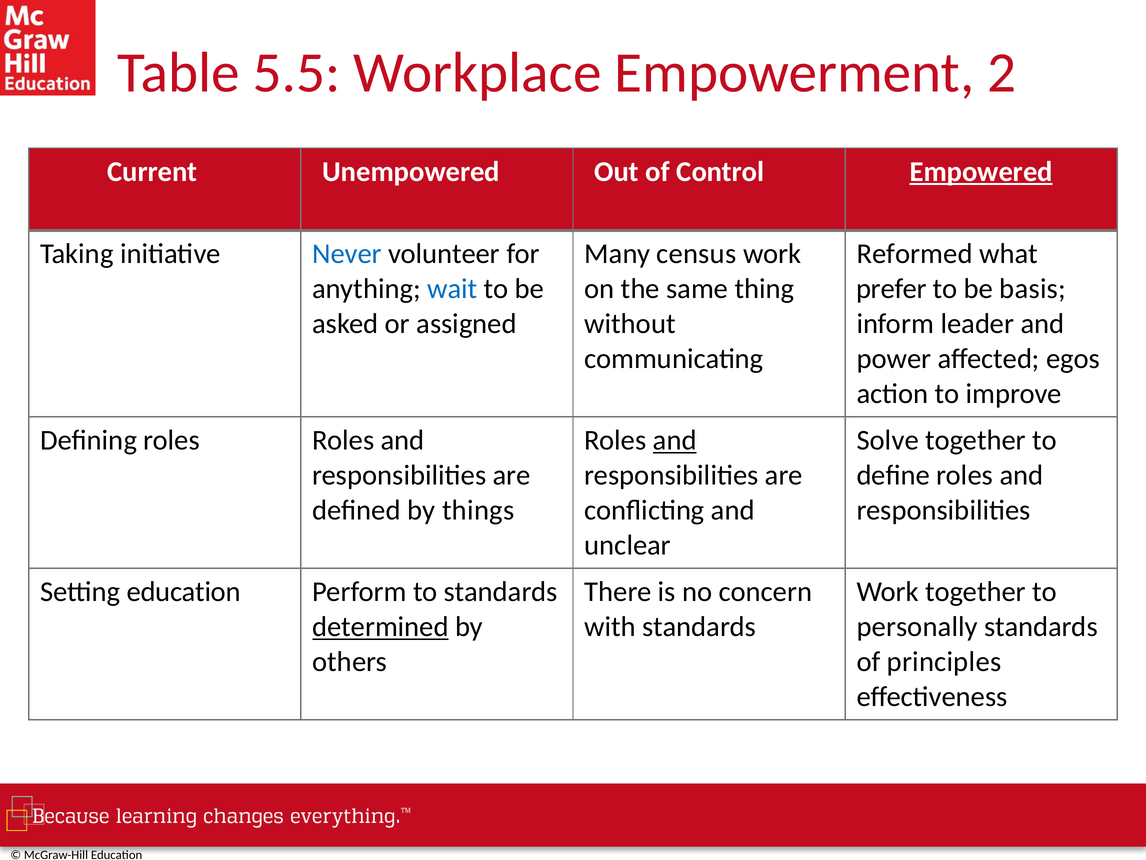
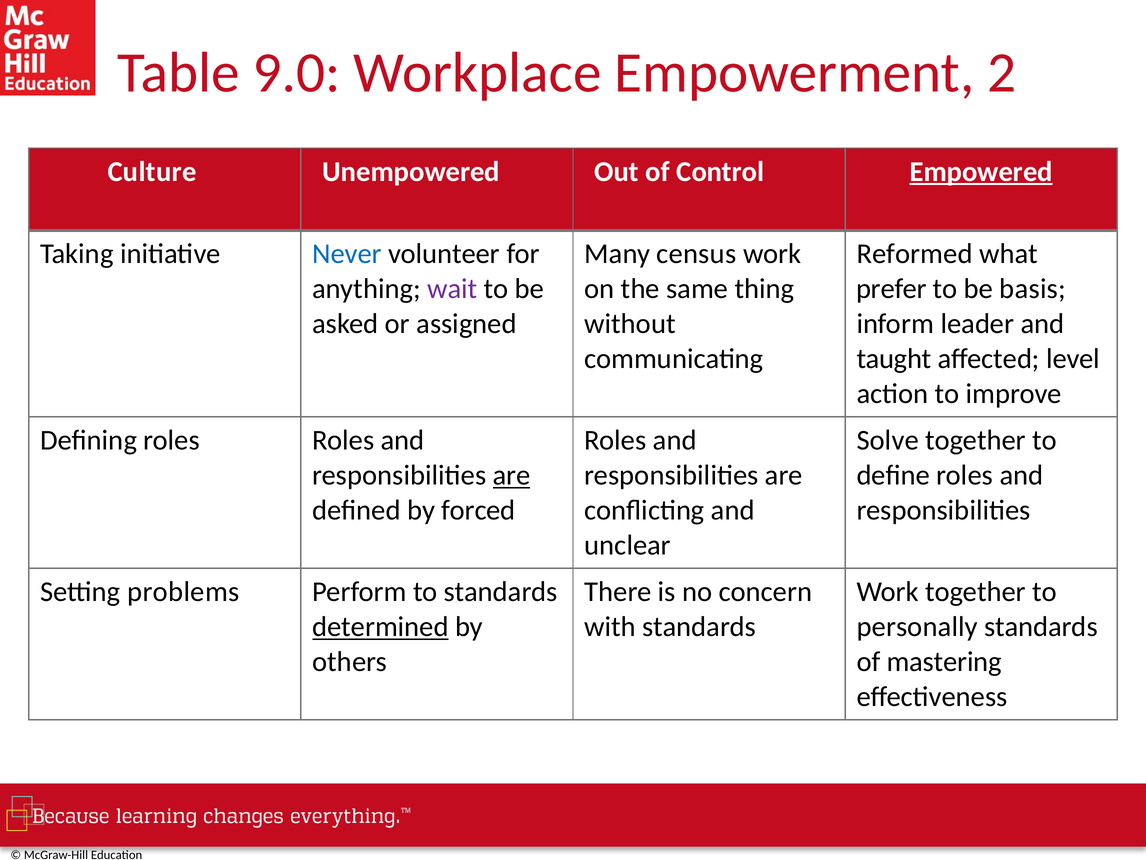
5.5: 5.5 -> 9.0
Current: Current -> Culture
wait colour: blue -> purple
power: power -> taught
egos: egos -> level
and at (675, 440) underline: present -> none
are at (512, 475) underline: none -> present
things: things -> forced
Setting education: education -> problems
principles: principles -> mastering
